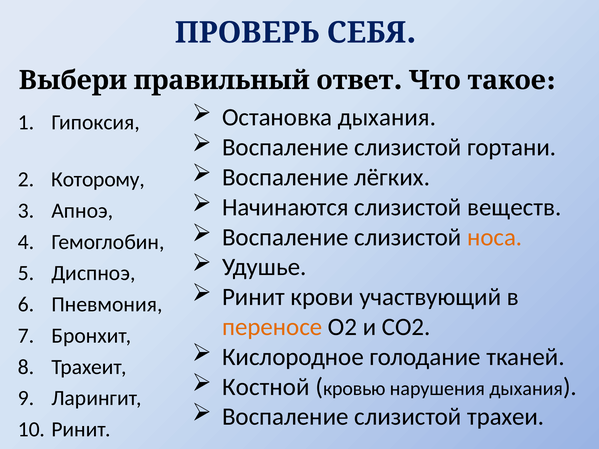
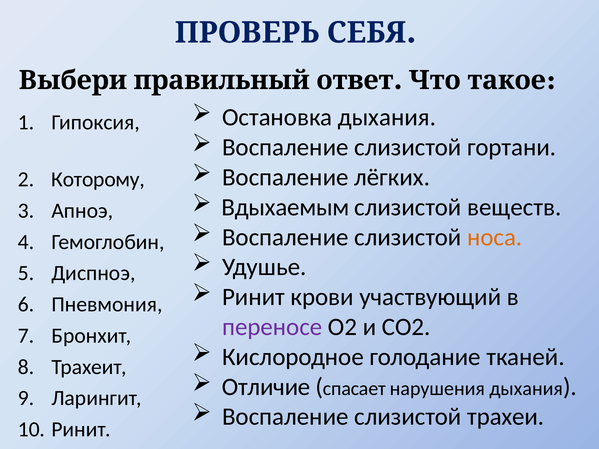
Начинаются: Начинаются -> Вдыхаемым
переносе colour: orange -> purple
Костной: Костной -> Отличие
кровью: кровью -> спасает
